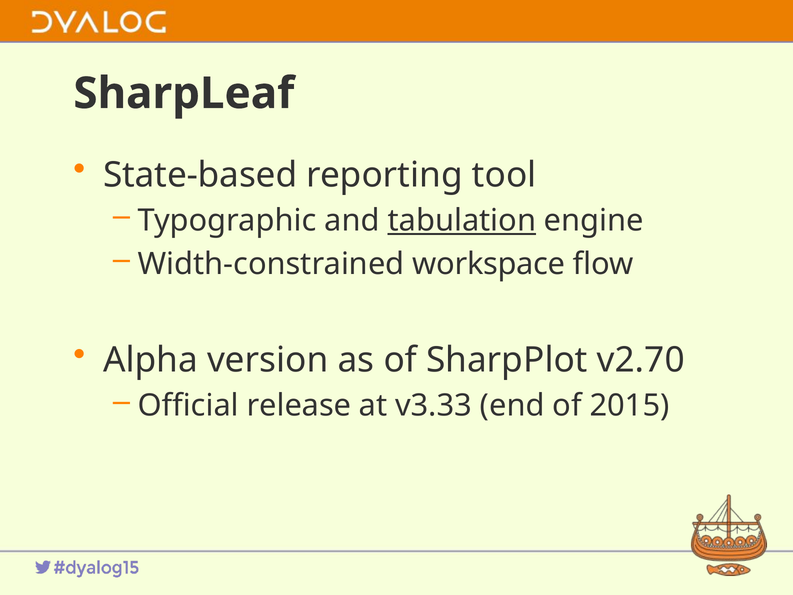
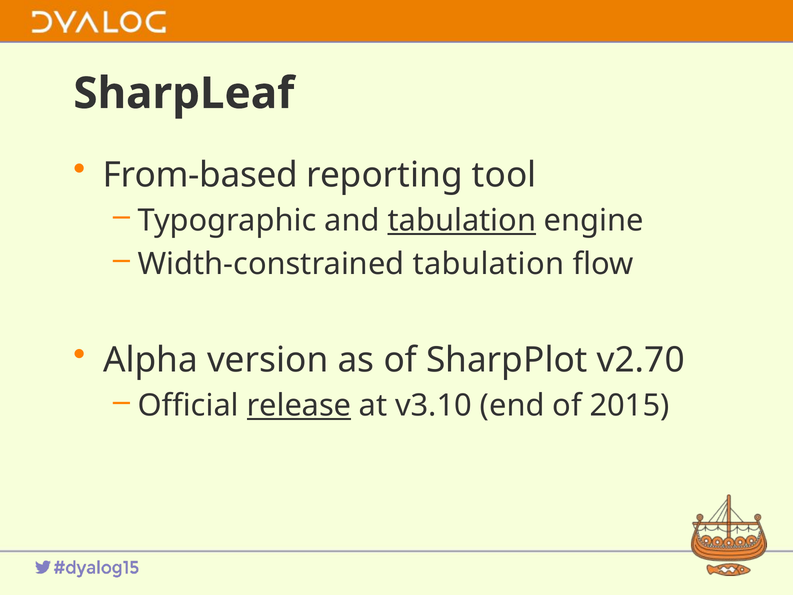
State-based: State-based -> From-based
Width-constrained workspace: workspace -> tabulation
release underline: none -> present
v3.33: v3.33 -> v3.10
